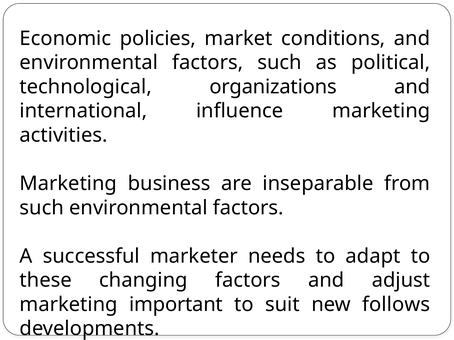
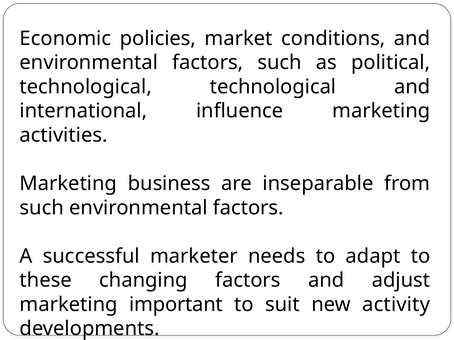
technological organizations: organizations -> technological
follows: follows -> activity
